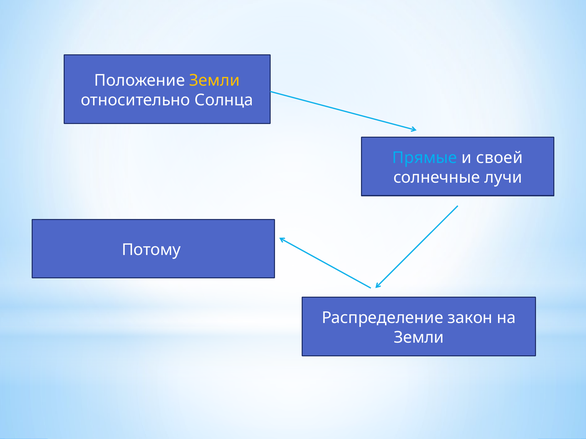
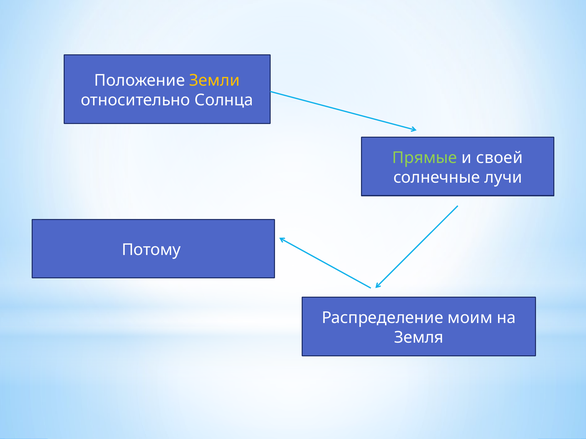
Прямые colour: light blue -> light green
закон: закон -> моим
Земли at (419, 338): Земли -> Земля
